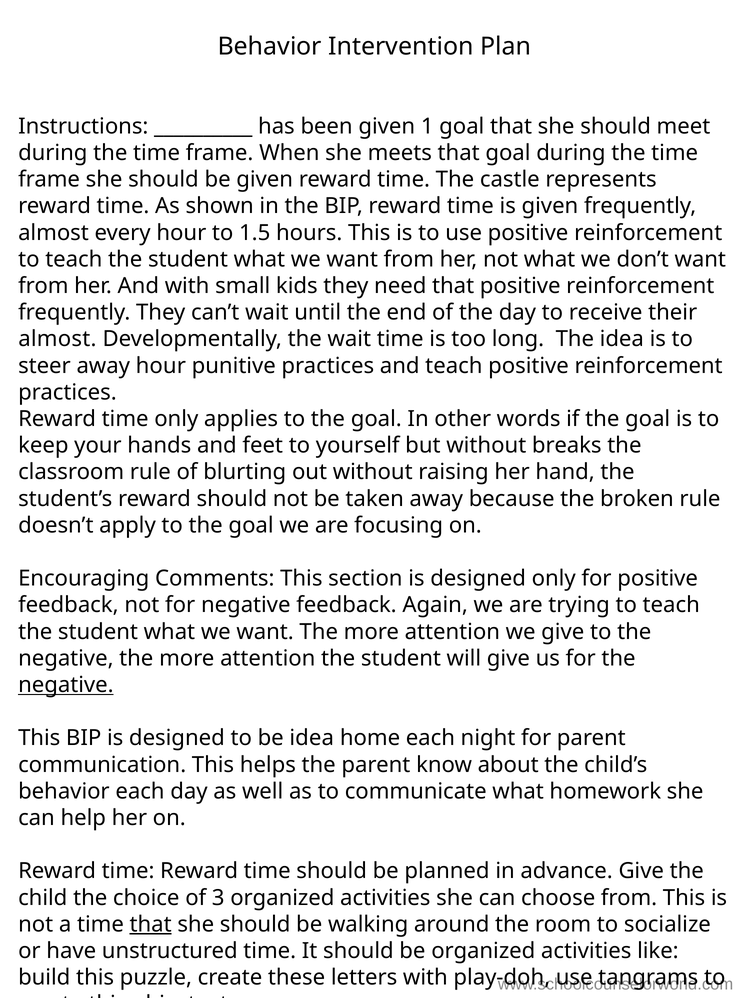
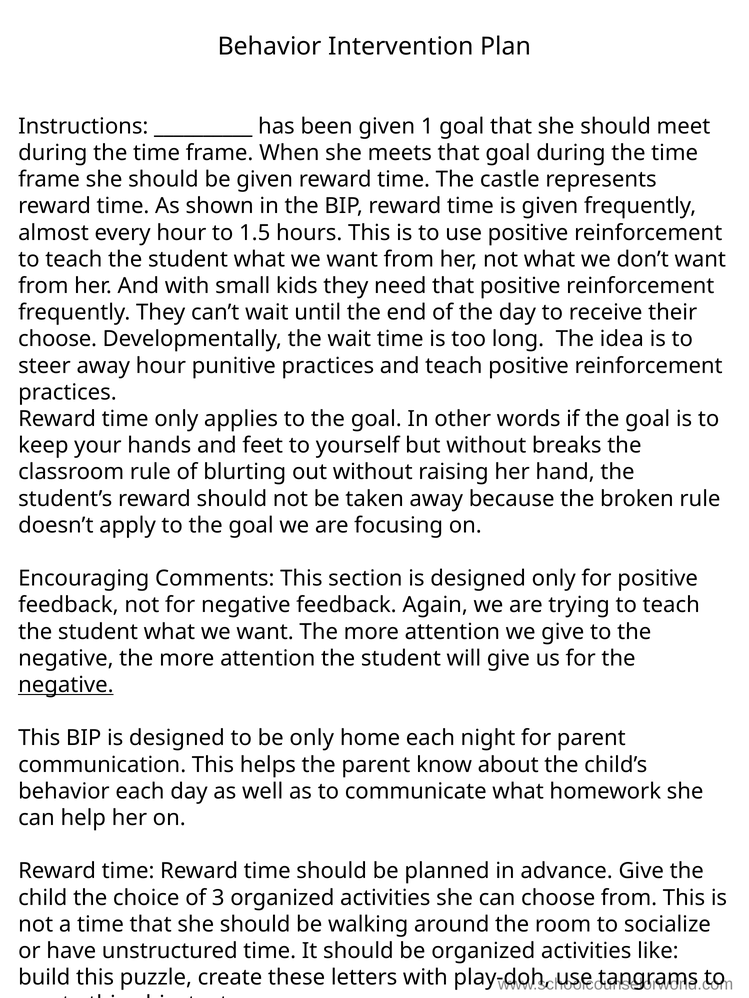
almost at (57, 339): almost -> choose
be idea: idea -> only
that at (151, 925) underline: present -> none
